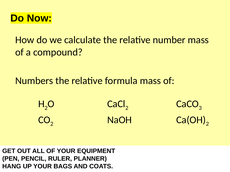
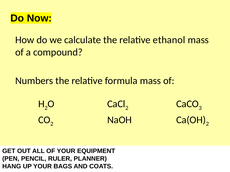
number: number -> ethanol
